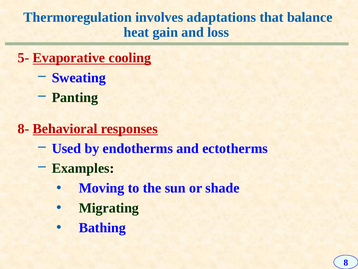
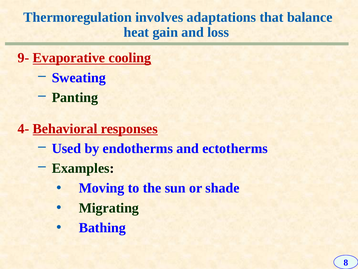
5-: 5- -> 9-
8-: 8- -> 4-
